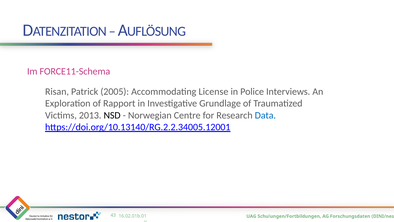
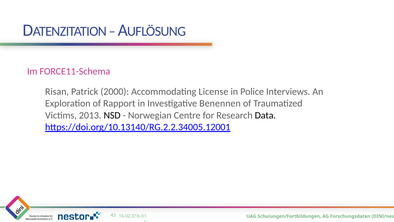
2005: 2005 -> 2000
Grundlage: Grundlage -> Benennen
Data colour: blue -> black
